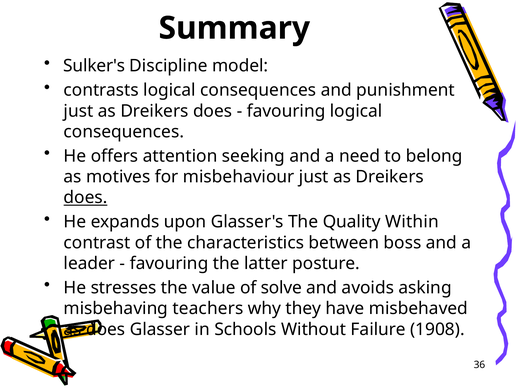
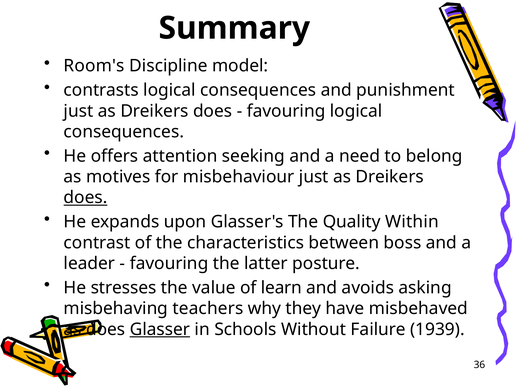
Sulker's: Sulker's -> Room's
solve: solve -> learn
Glasser underline: none -> present
1908: 1908 -> 1939
